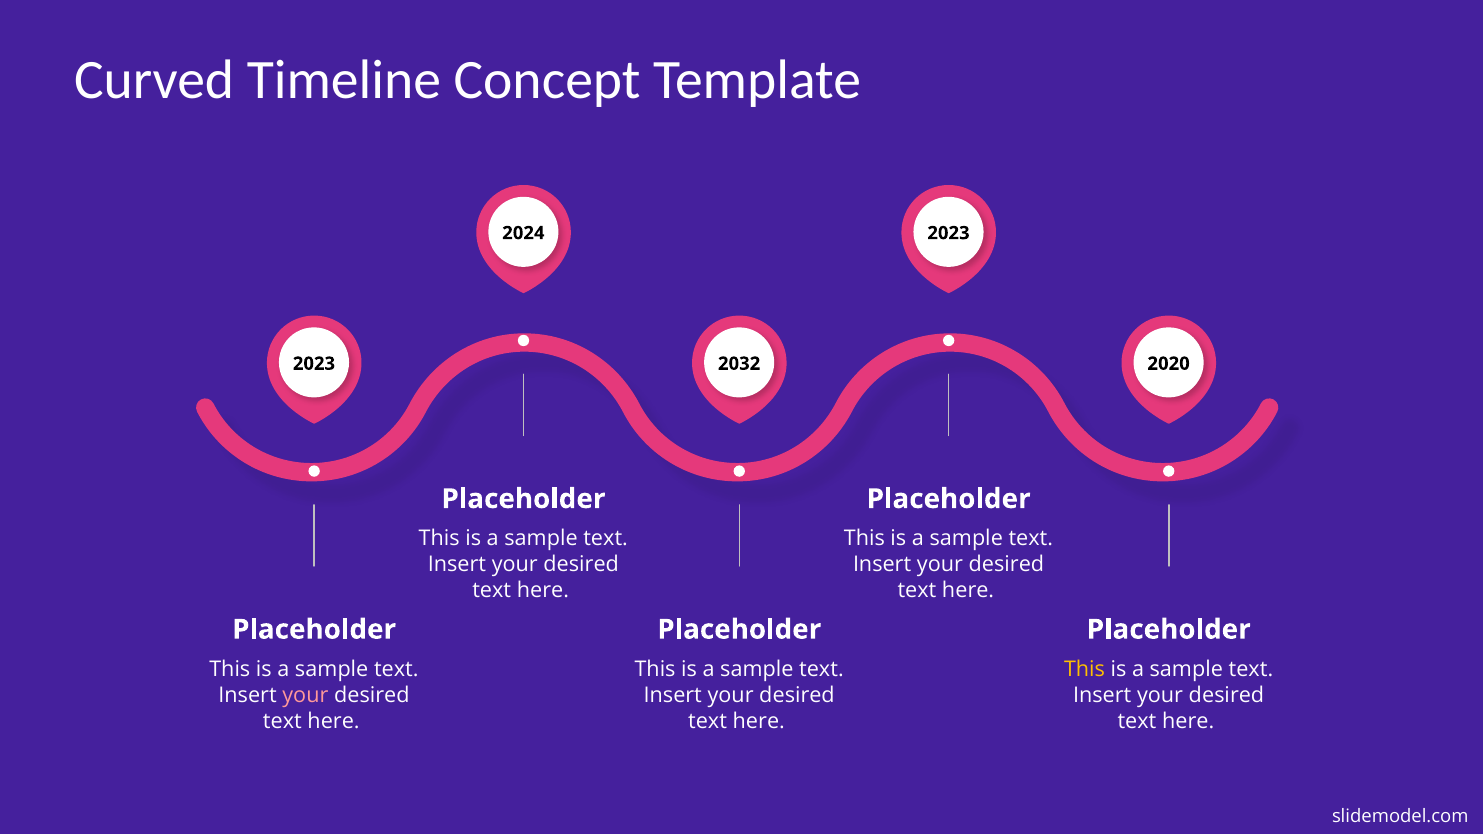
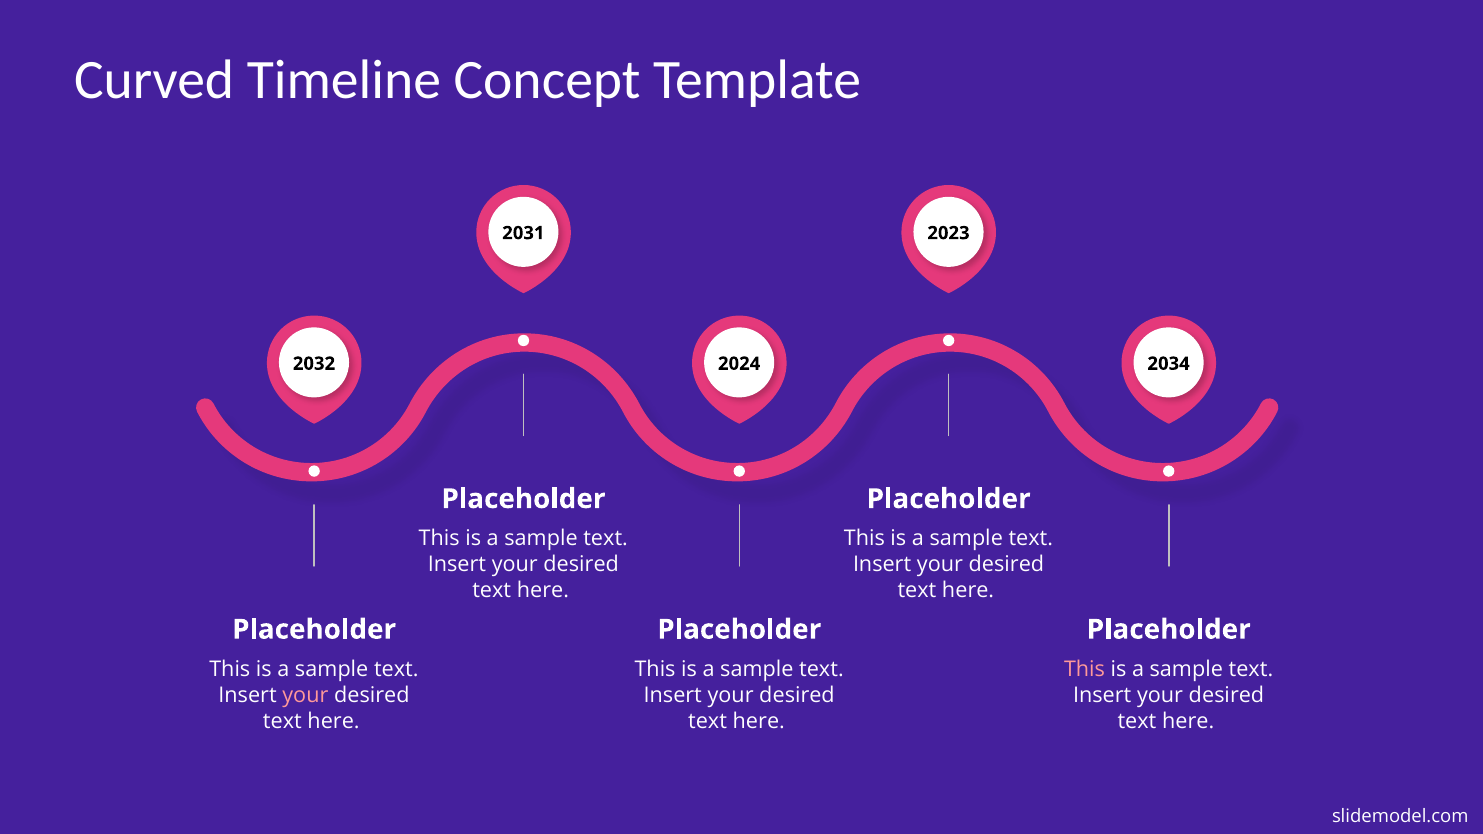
2024: 2024 -> 2031
2023 at (314, 364): 2023 -> 2032
2032: 2032 -> 2024
2020: 2020 -> 2034
This at (1084, 670) colour: yellow -> pink
